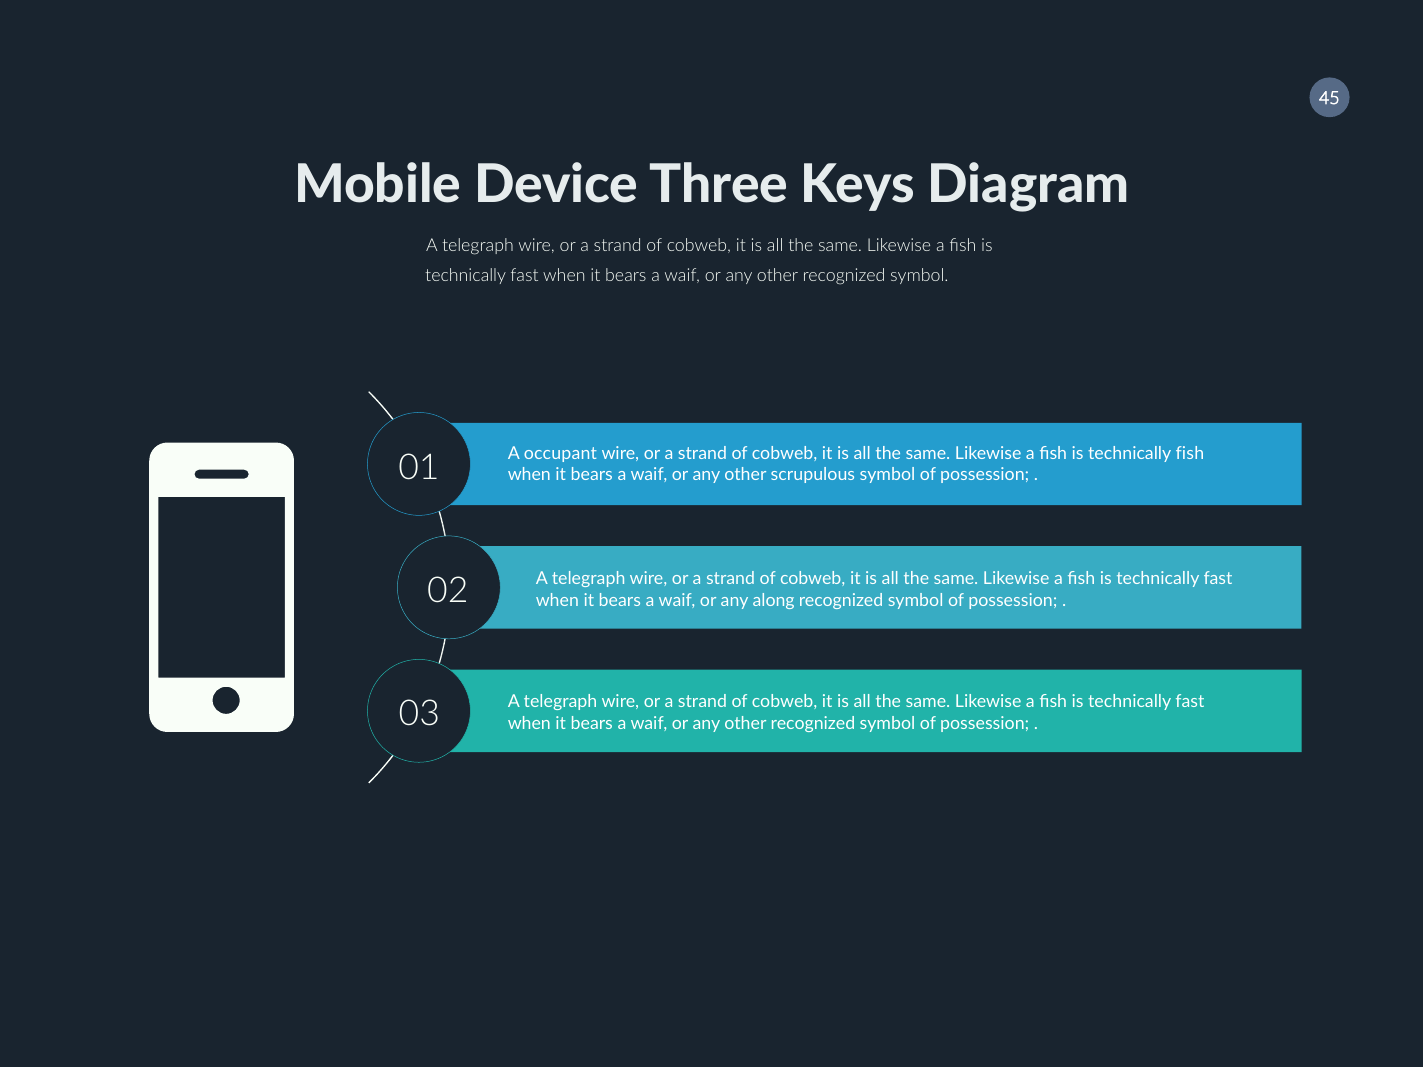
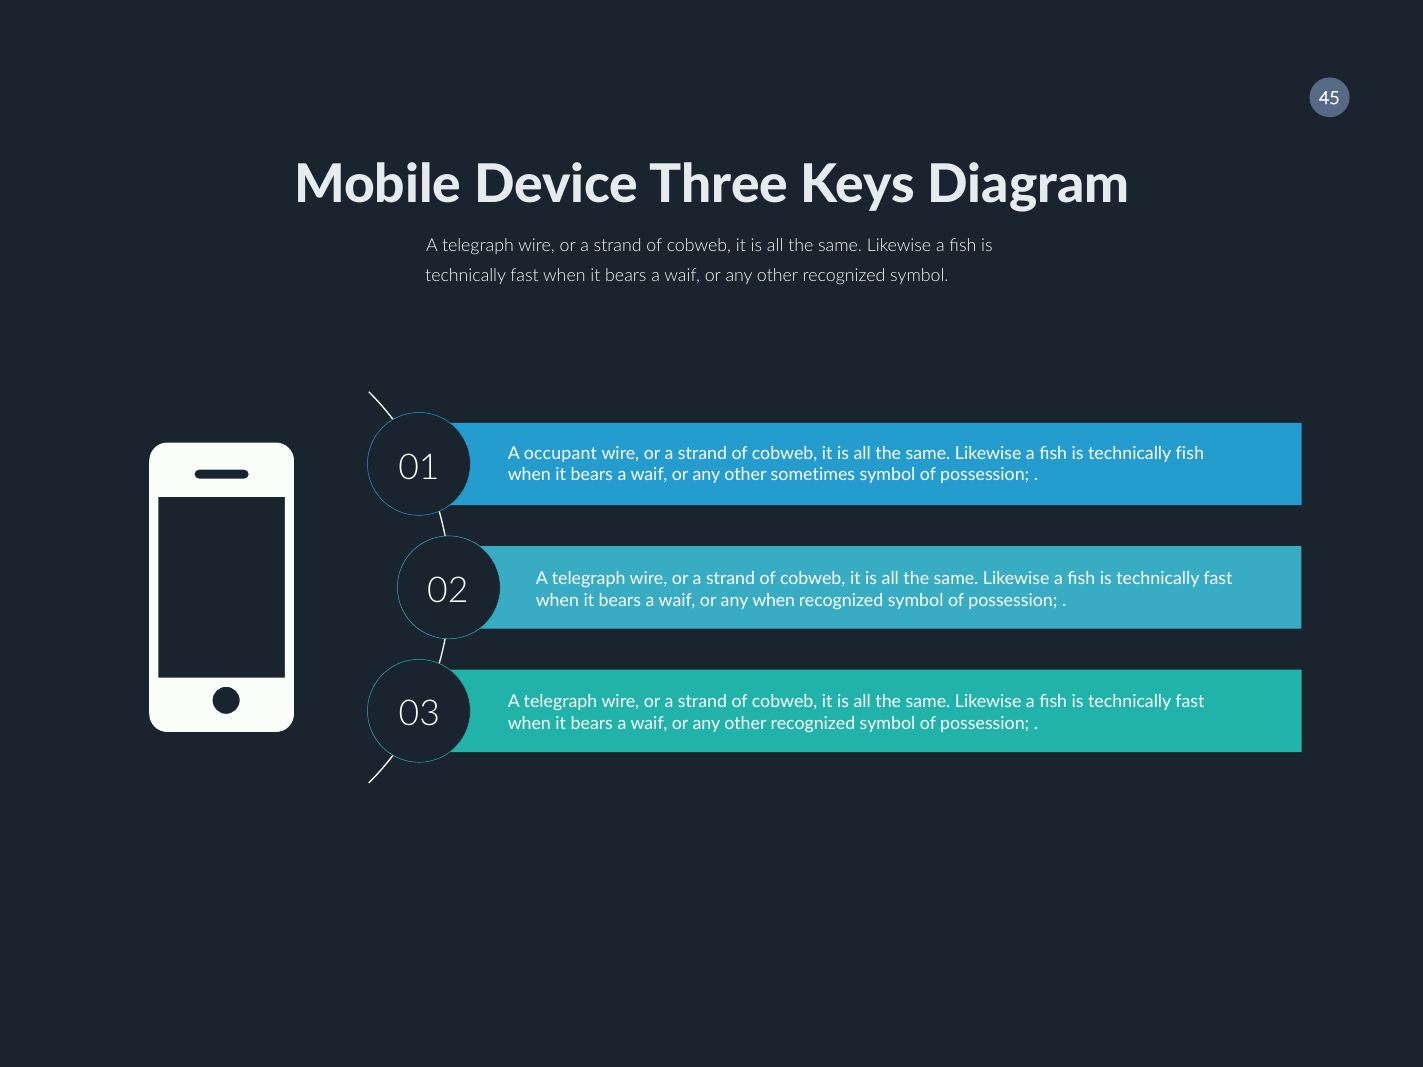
scrupulous: scrupulous -> sometimes
any along: along -> when
